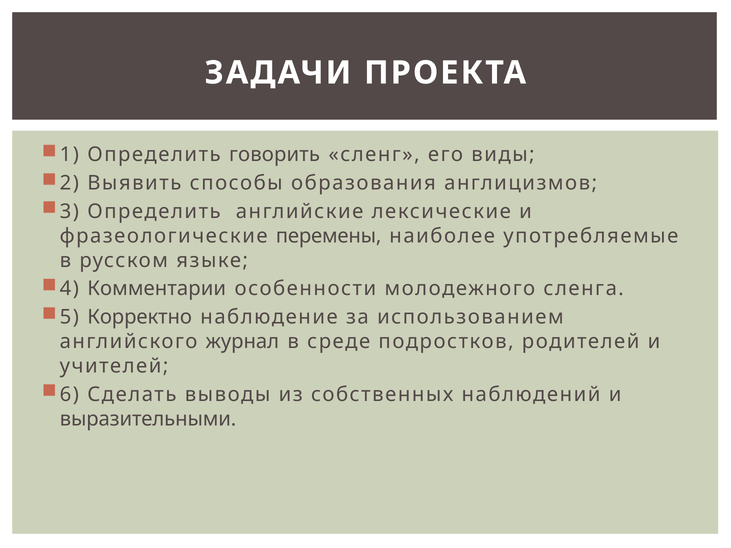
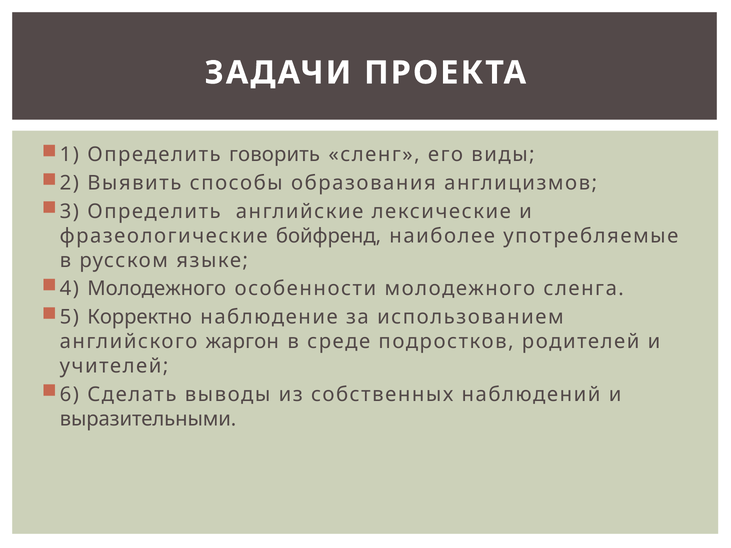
перемены: перемены -> бойфренд
4 Комментарии: Комментарии -> Молодежного
журнал: журнал -> жаргон
